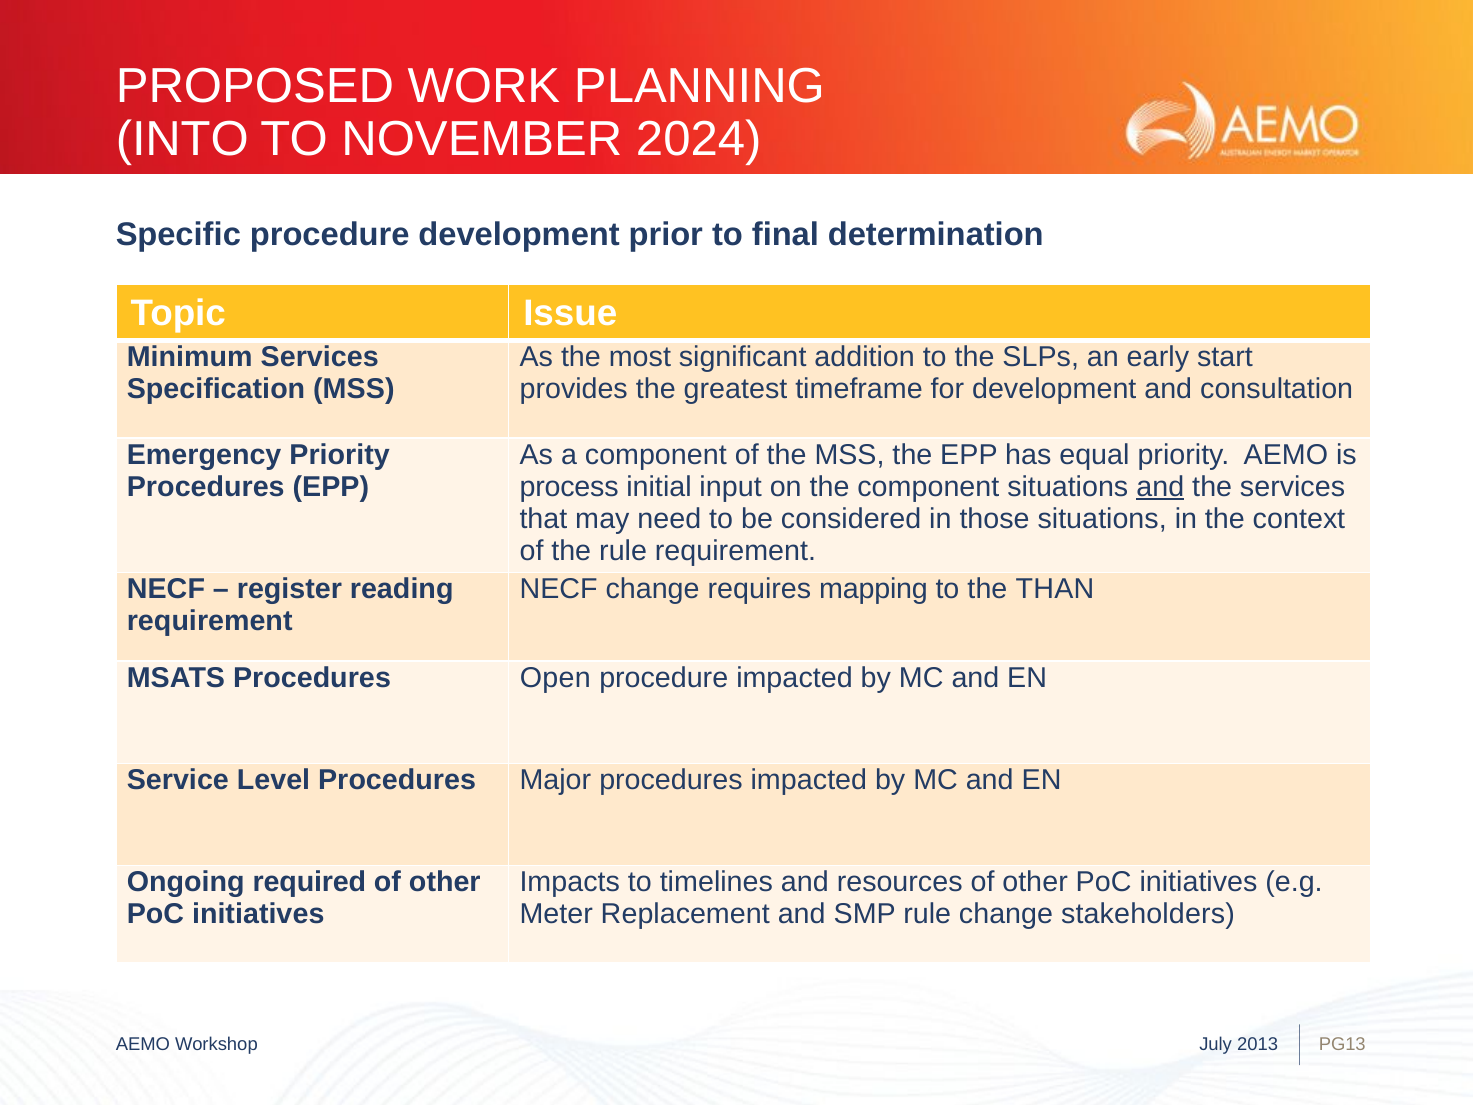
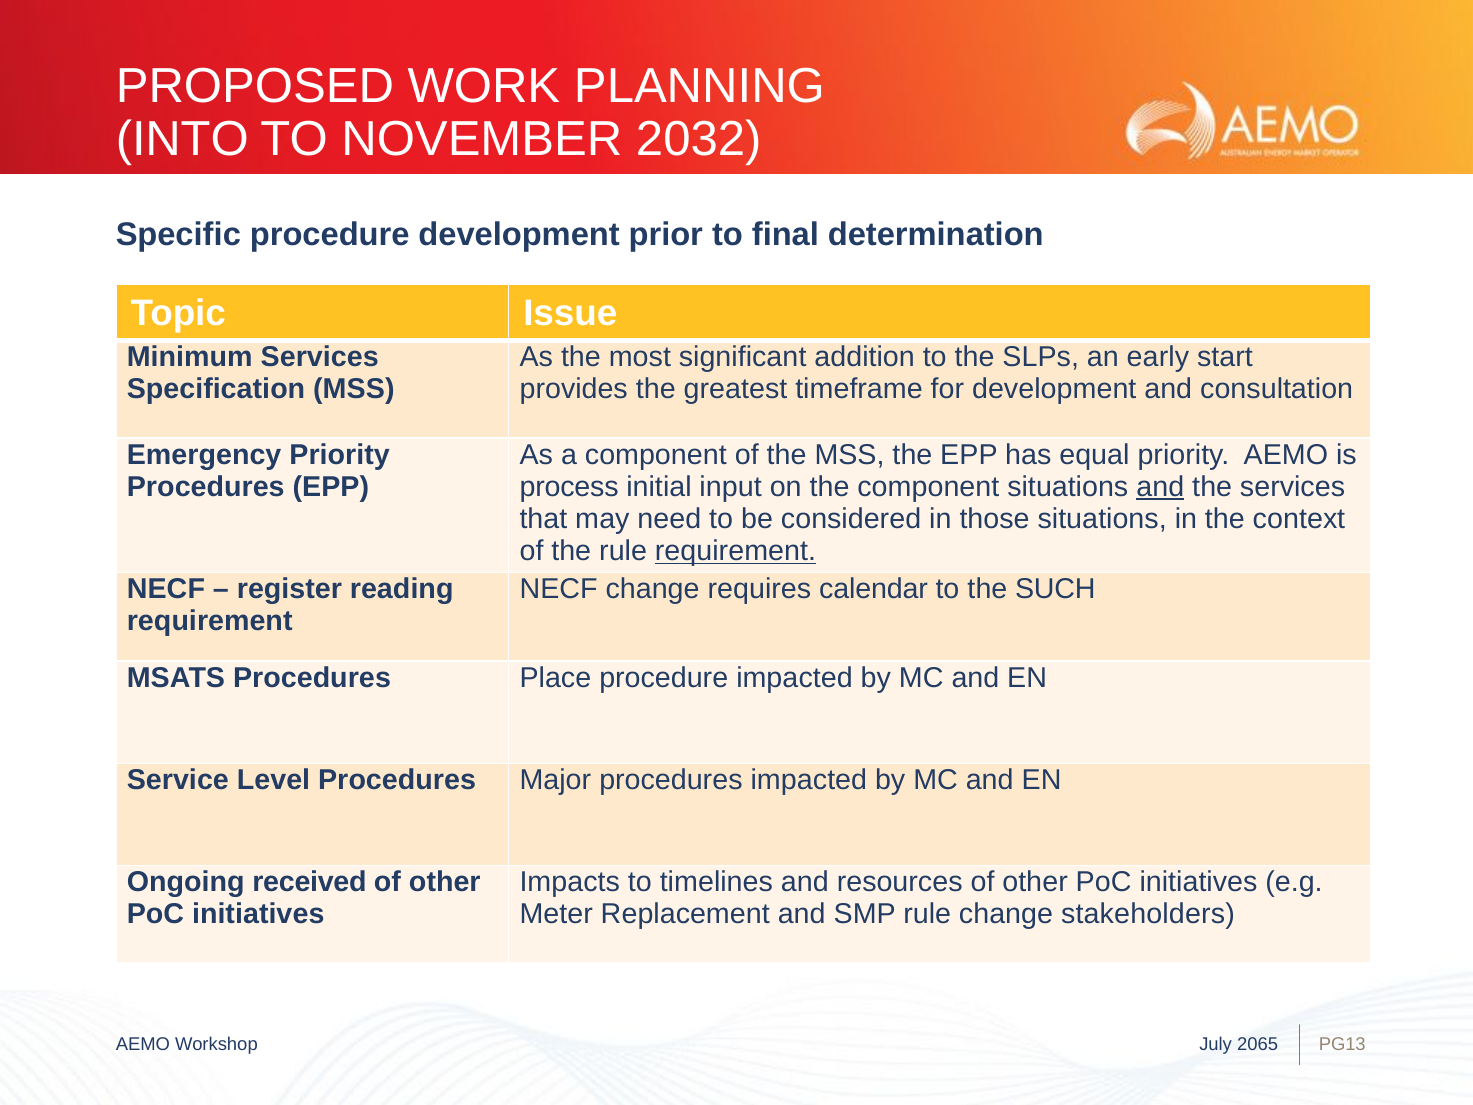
2024: 2024 -> 2032
requirement at (735, 551) underline: none -> present
mapping: mapping -> calendar
THAN: THAN -> SUCH
Open: Open -> Place
required: required -> received
2013: 2013 -> 2065
